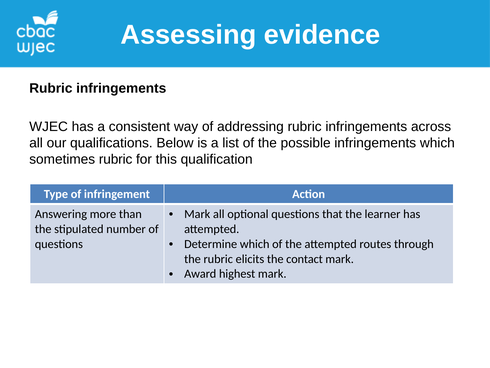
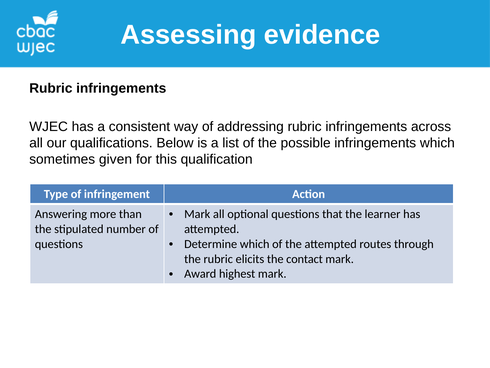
sometimes rubric: rubric -> given
